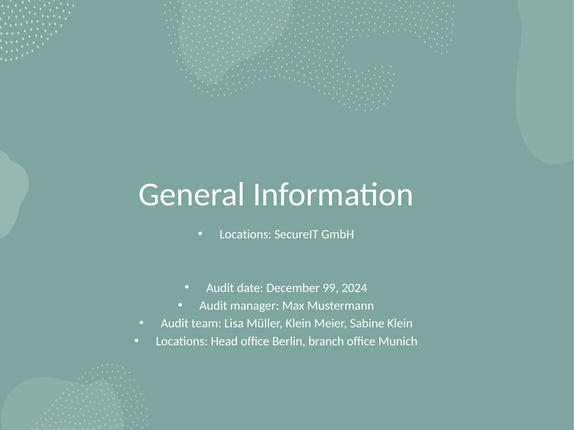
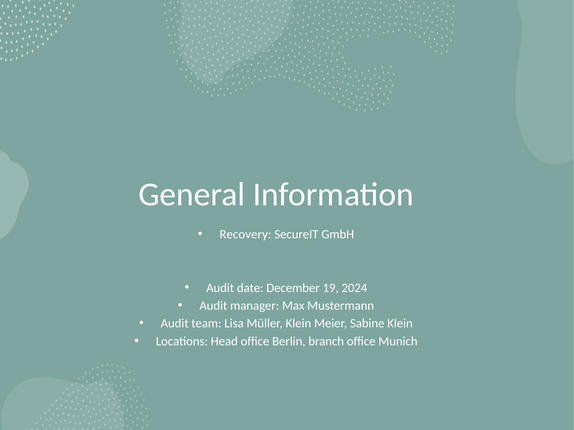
Locations at (246, 235): Locations -> Recovery
99: 99 -> 19
